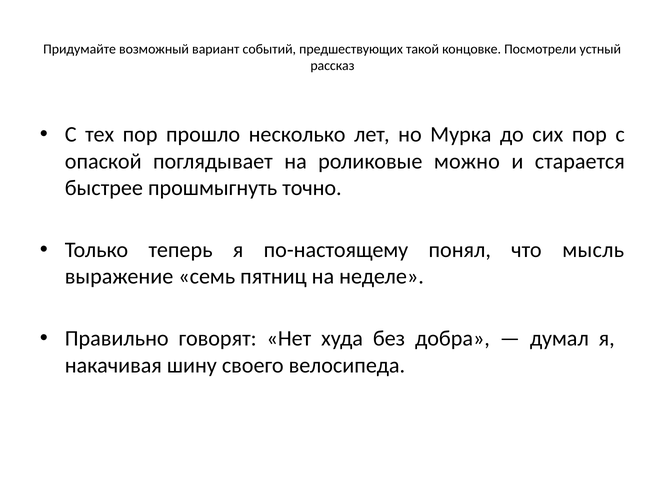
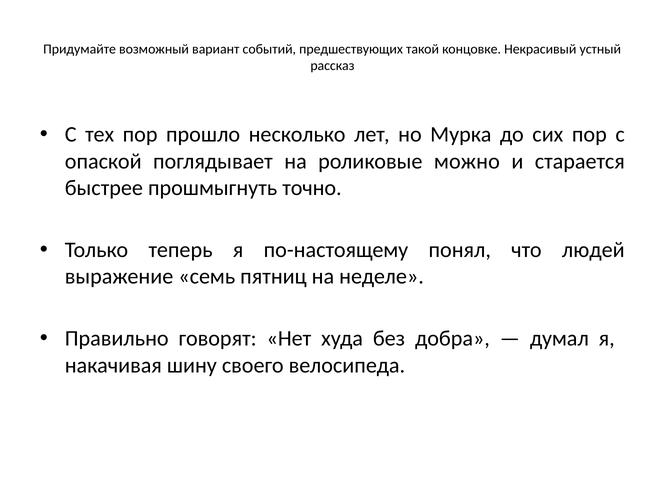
Посмотрели: Посмотрели -> Некрасивый
мысль: мысль -> людей
